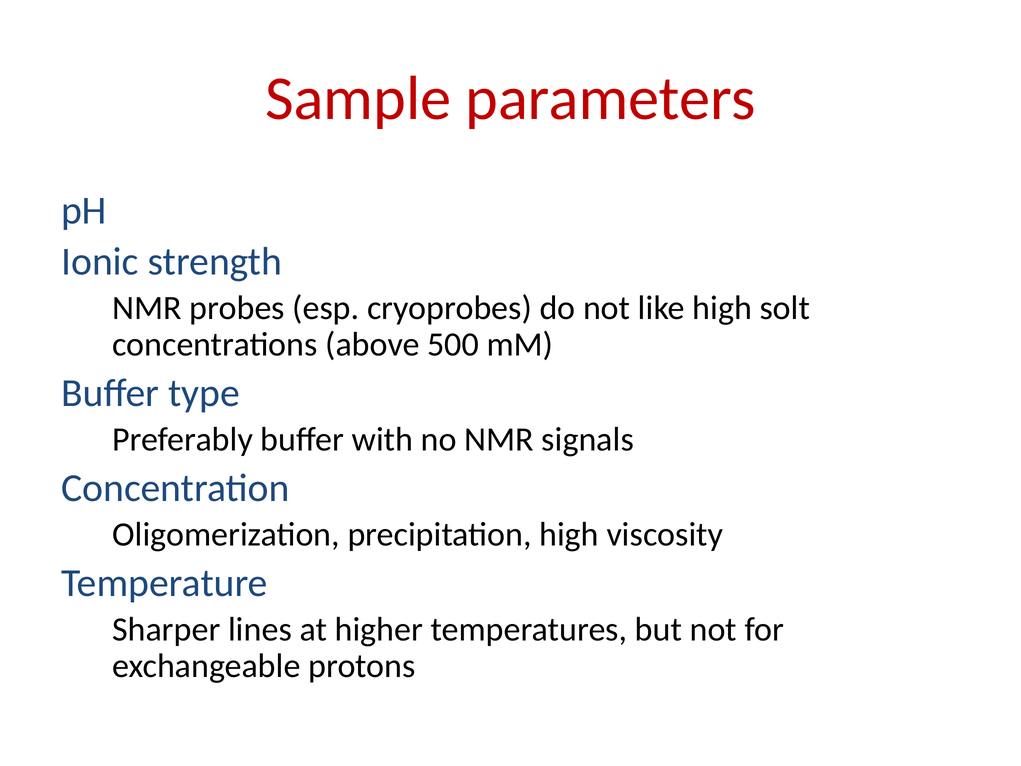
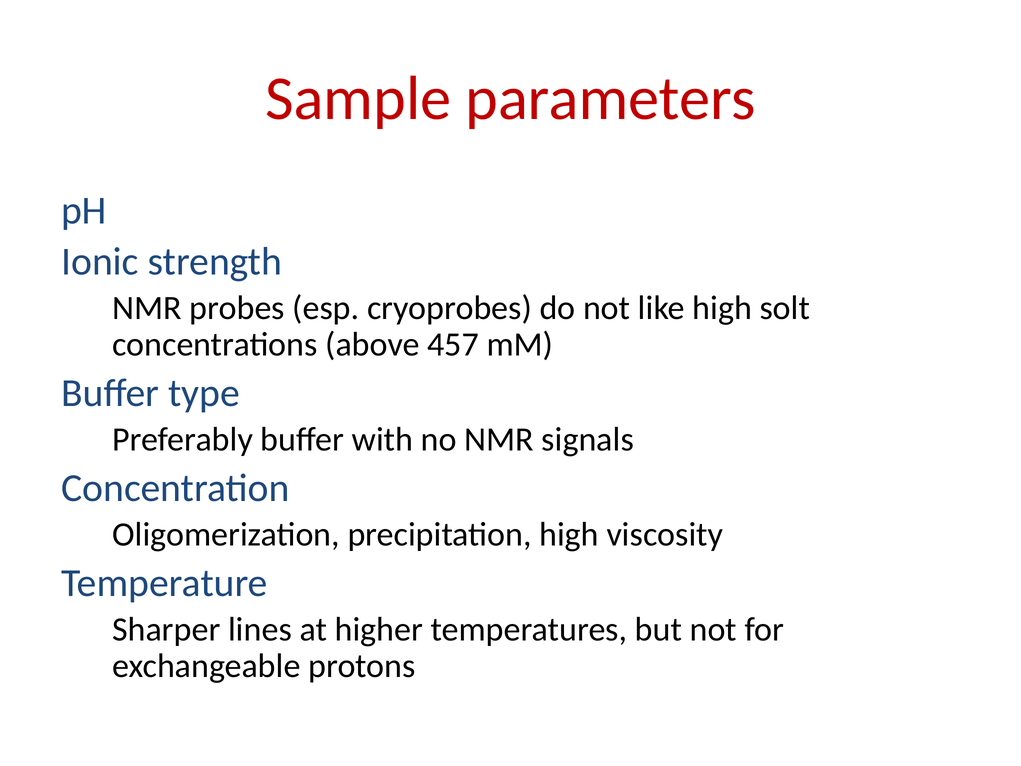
500: 500 -> 457
